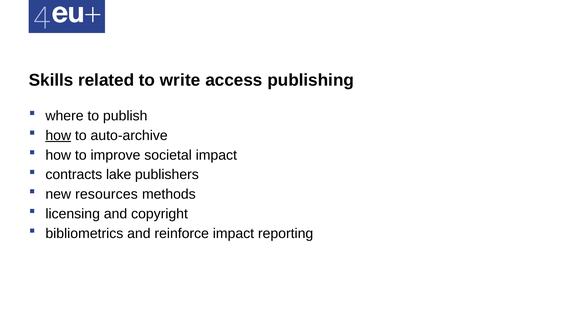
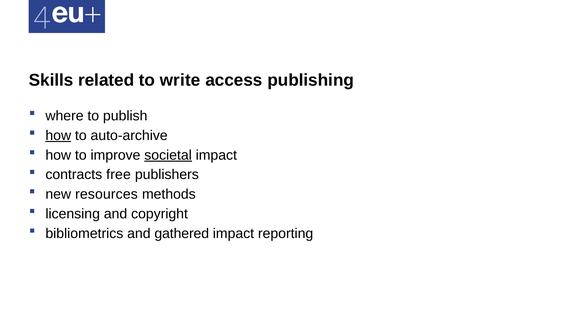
societal underline: none -> present
lake: lake -> free
reinforce: reinforce -> gathered
